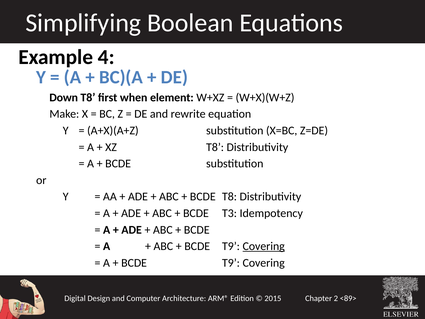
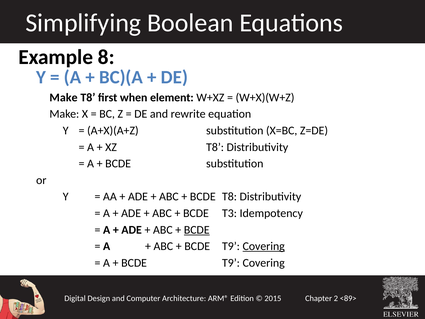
4: 4 -> 8
Down at (64, 97): Down -> Make
BCDE at (197, 230) underline: none -> present
